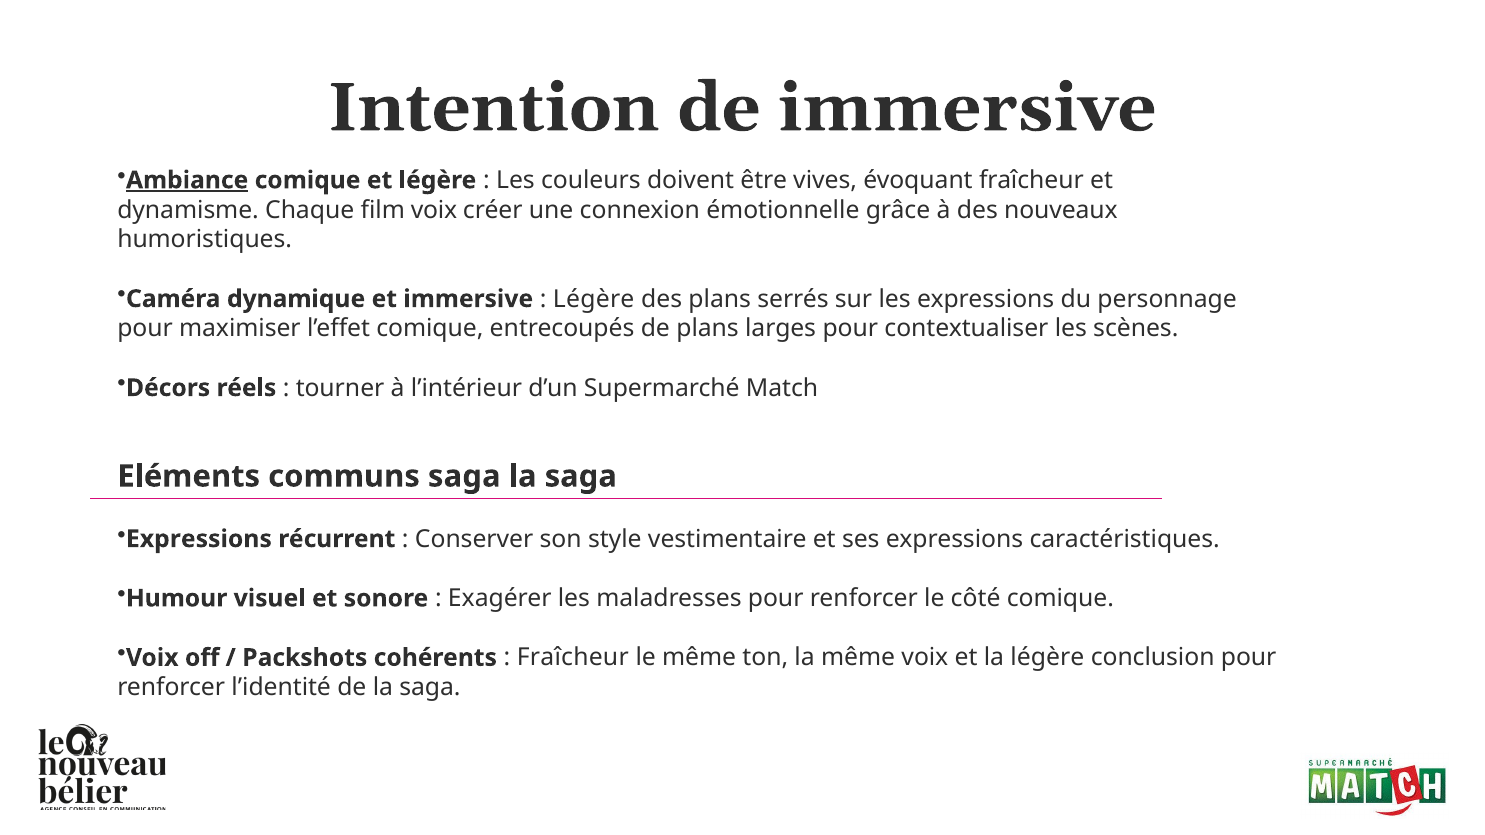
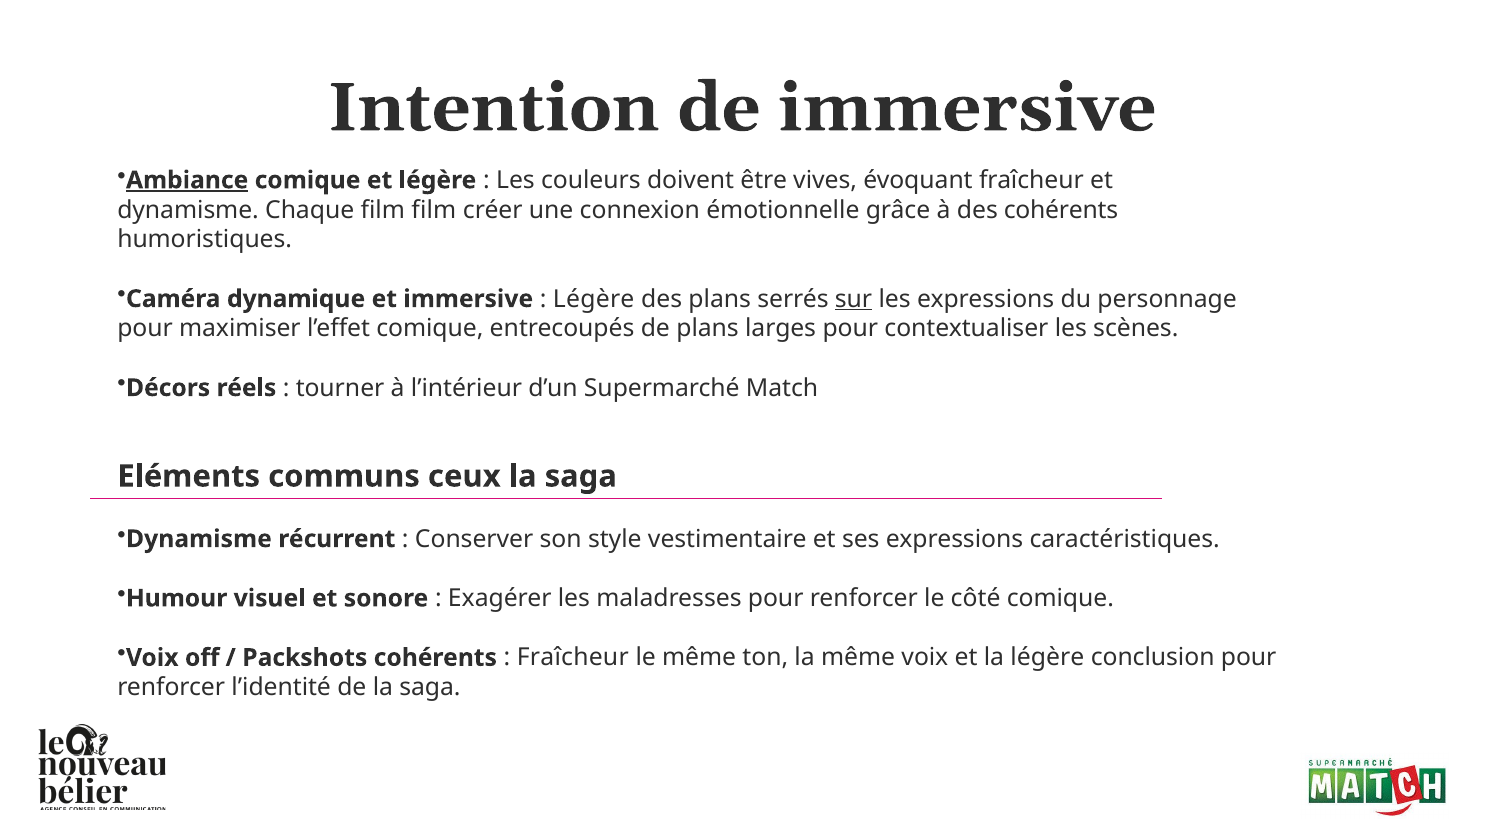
film voix: voix -> film
des nouveaux: nouveaux -> cohérents
sur underline: none -> present
communs saga: saga -> ceux
Expressions at (199, 539): Expressions -> Dynamisme
